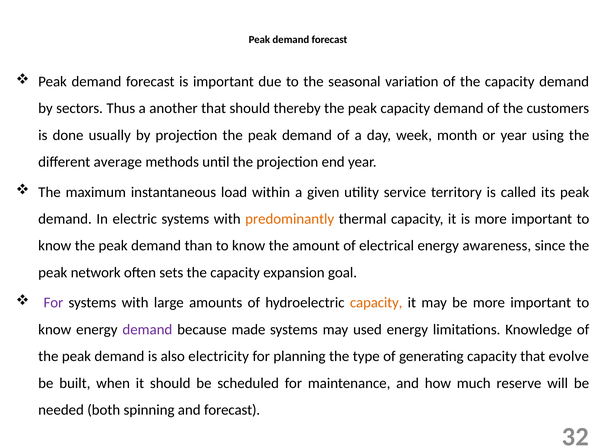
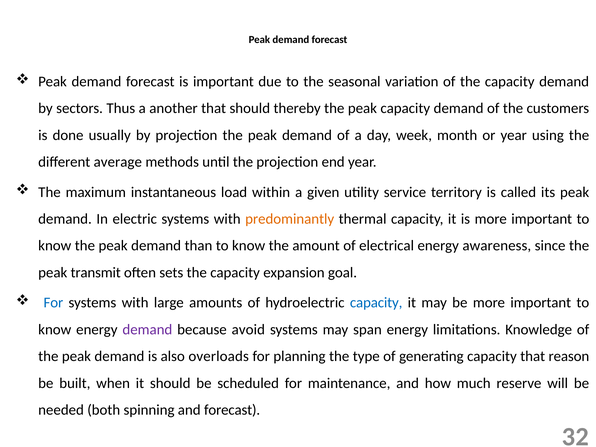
network: network -> transmit
For at (53, 303) colour: purple -> blue
capacity at (376, 303) colour: orange -> blue
made: made -> avoid
used: used -> span
electricity: electricity -> overloads
evolve: evolve -> reason
